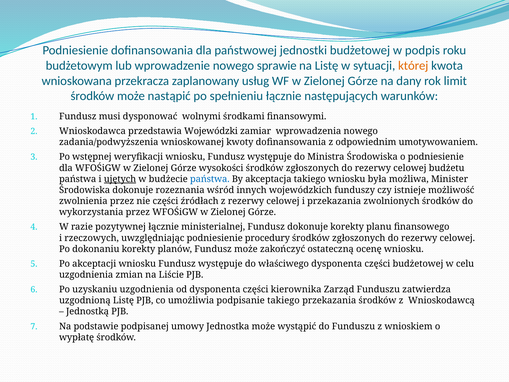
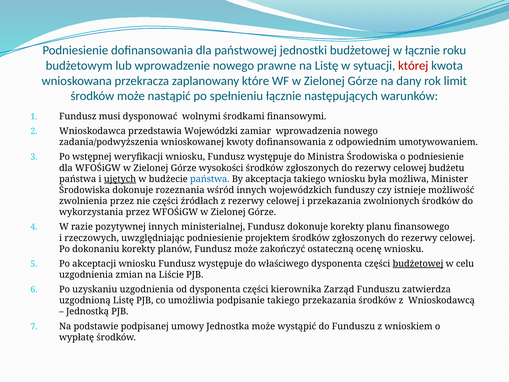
w podpis: podpis -> łącznie
sprawie: sprawie -> prawne
której colour: orange -> red
usług: usług -> które
pozytywnej łącznie: łącznie -> innych
procedury: procedury -> projektem
budżetowej at (418, 264) underline: none -> present
